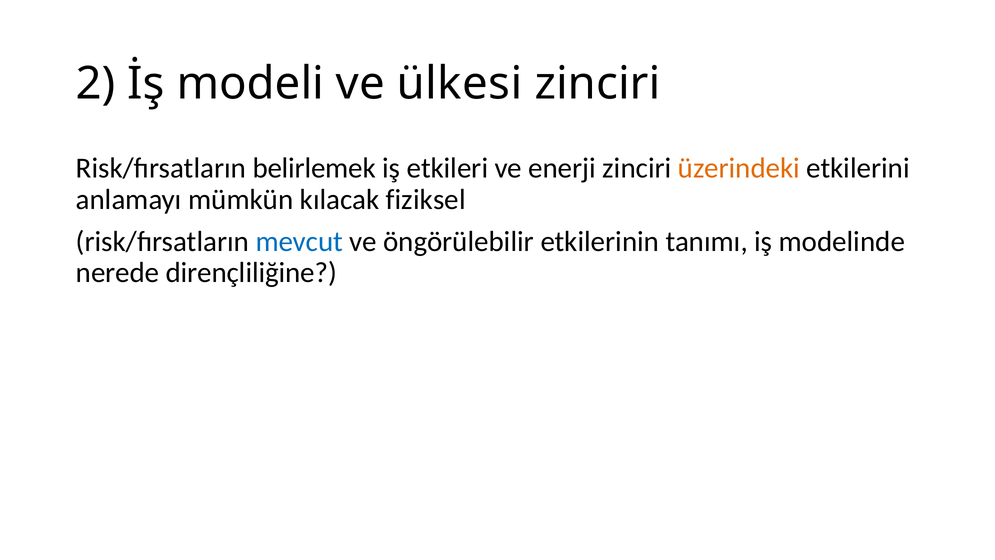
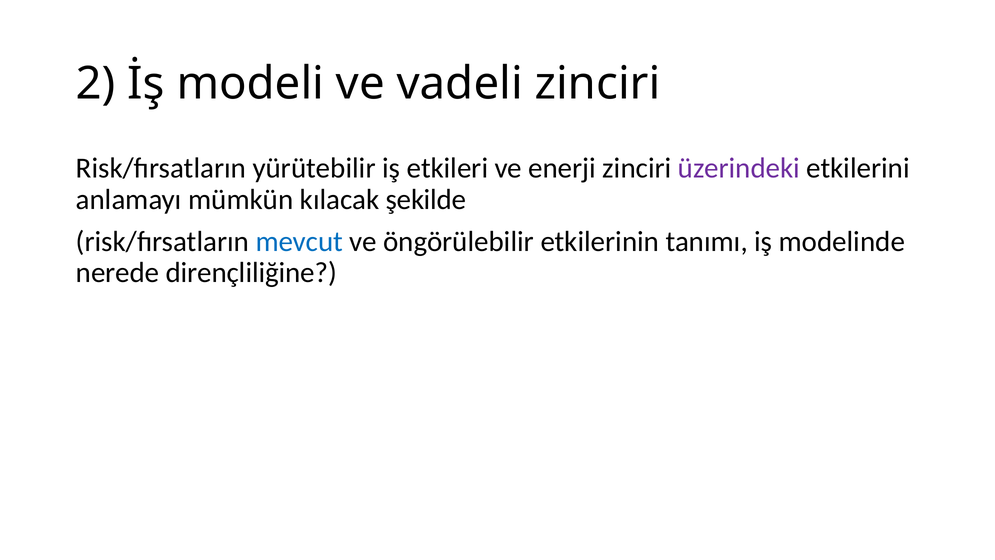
ülkesi: ülkesi -> vadeli
belirlemek: belirlemek -> yürütebilir
üzerindeki colour: orange -> purple
fiziksel: fiziksel -> şekilde
